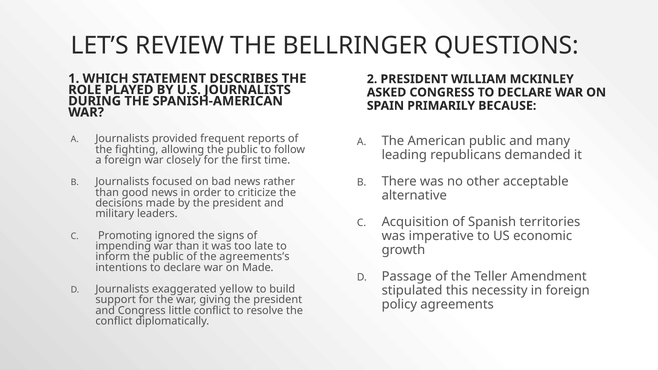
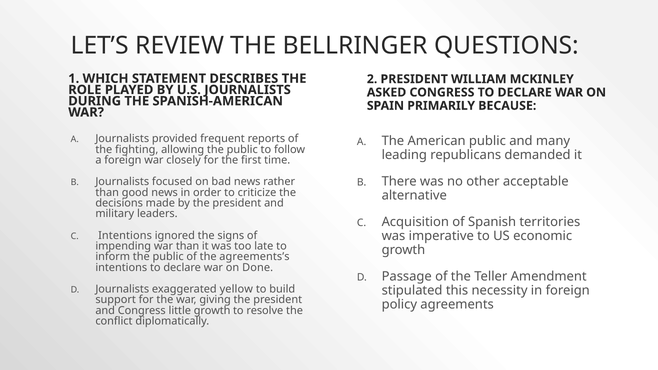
Promoting at (125, 236): Promoting -> Intentions
on Made: Made -> Done
little conflict: conflict -> growth
